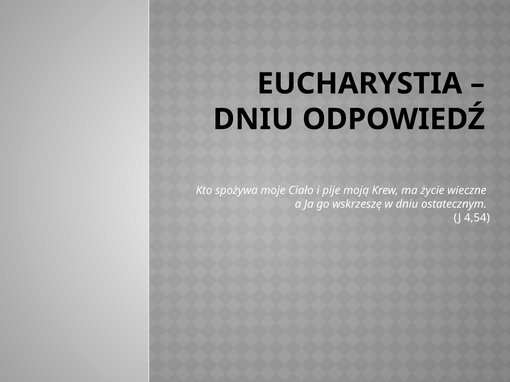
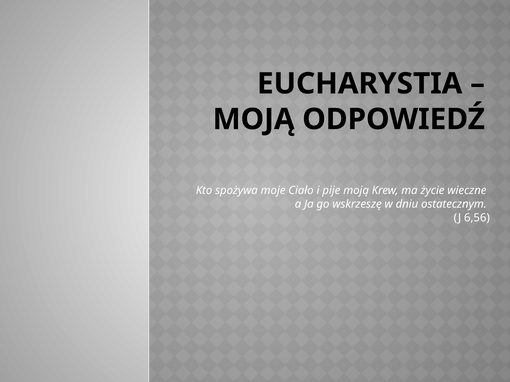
DNIU at (253, 119): DNIU -> MOJĄ
4,54: 4,54 -> 6,56
